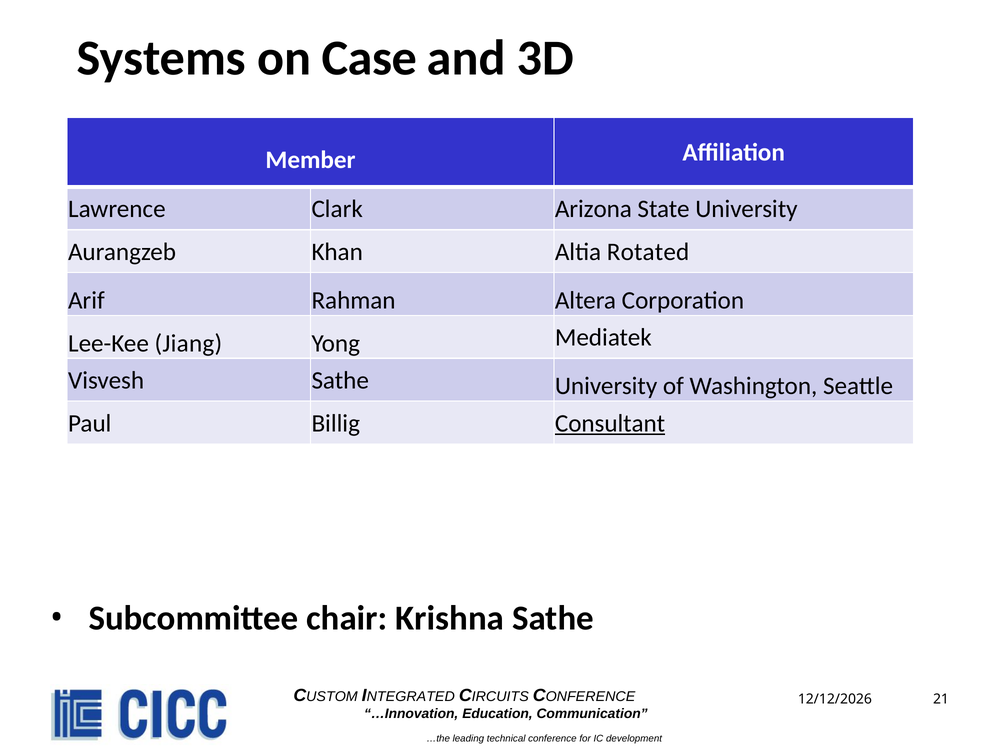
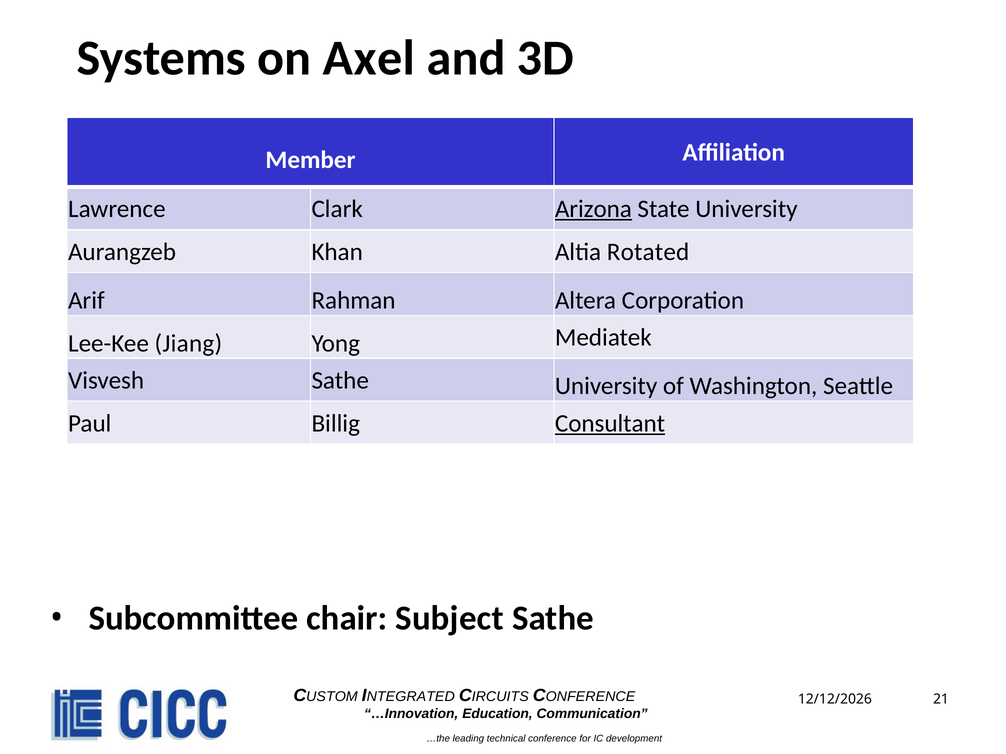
Case: Case -> Axel
Arizona underline: none -> present
Krishna: Krishna -> Subject
